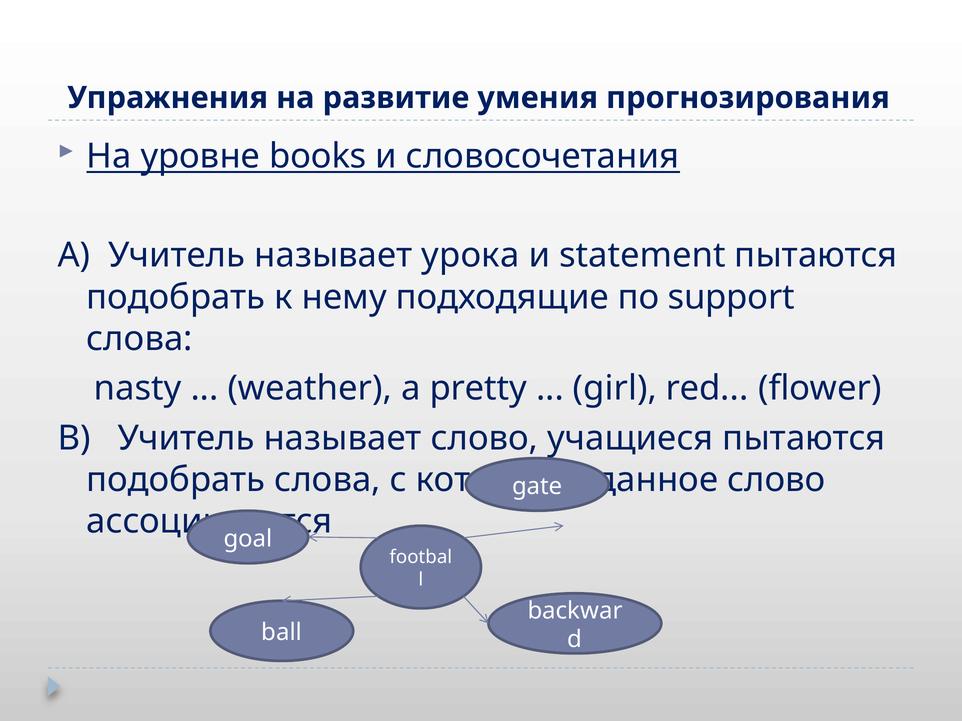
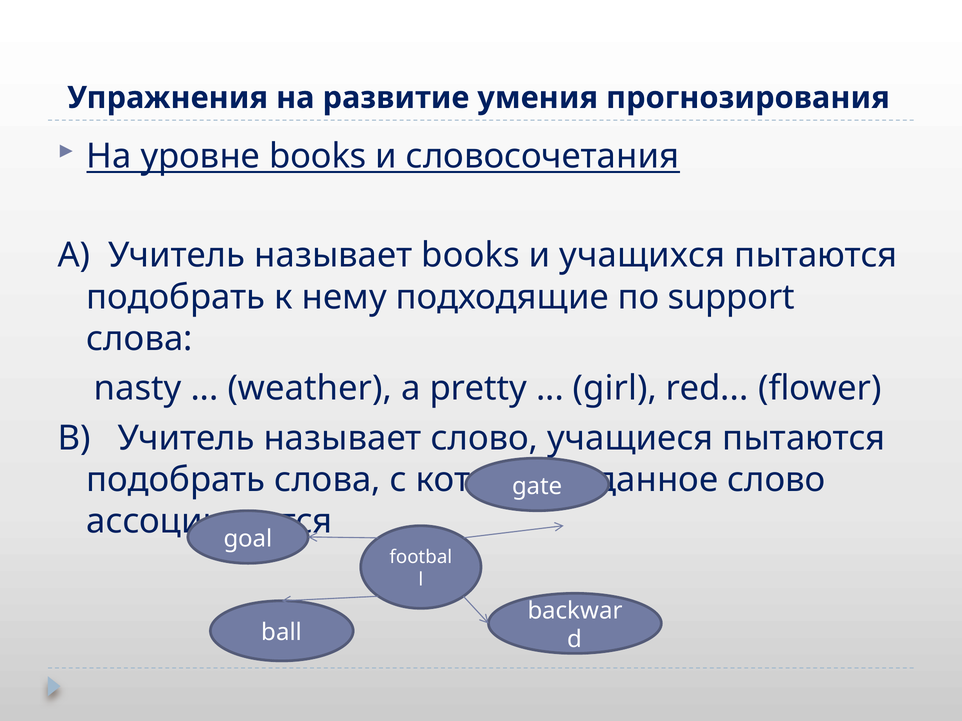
называет урока: урока -> books
statement: statement -> учащихся
